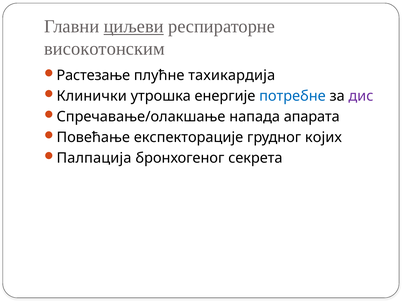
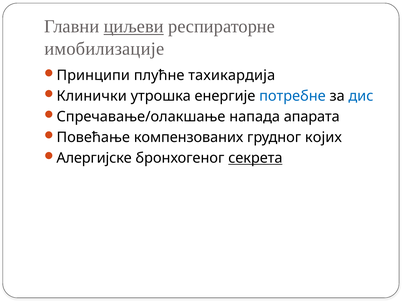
високотонским: високотонским -> имобилизације
Растезање: Растезање -> Принципи
дис colour: purple -> blue
експекторације: експекторације -> компензованих
Палпација: Палпација -> Алергијске
секрета underline: none -> present
